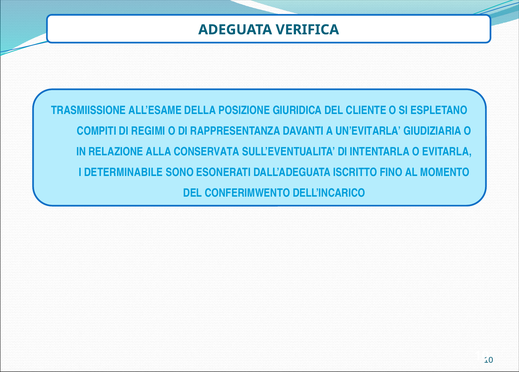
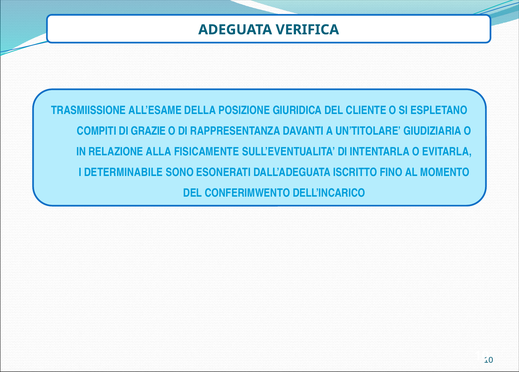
REGIMI: REGIMI -> GRAZIE
UN’EVITARLA: UN’EVITARLA -> UN’TITOLARE
CONSERVATA: CONSERVATA -> FISICAMENTE
